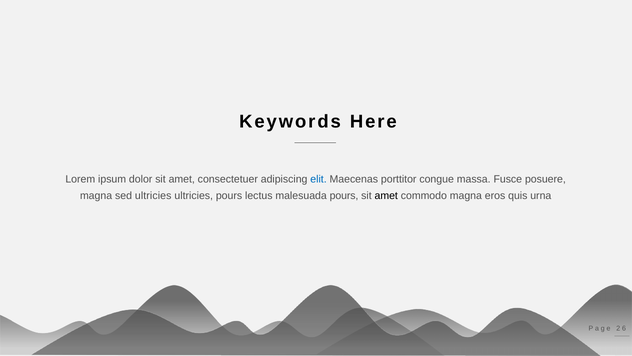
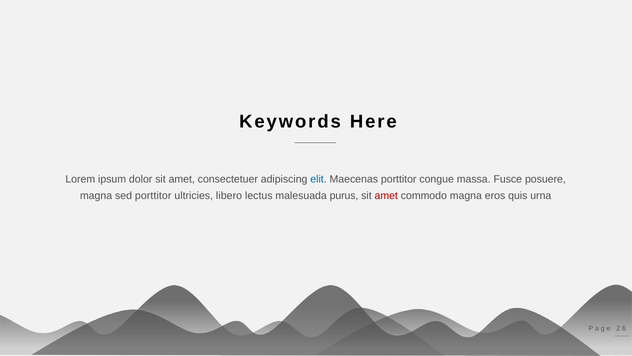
sed ultricies: ultricies -> porttitor
ultricies pours: pours -> libero
malesuada pours: pours -> purus
amet at (386, 195) colour: black -> red
